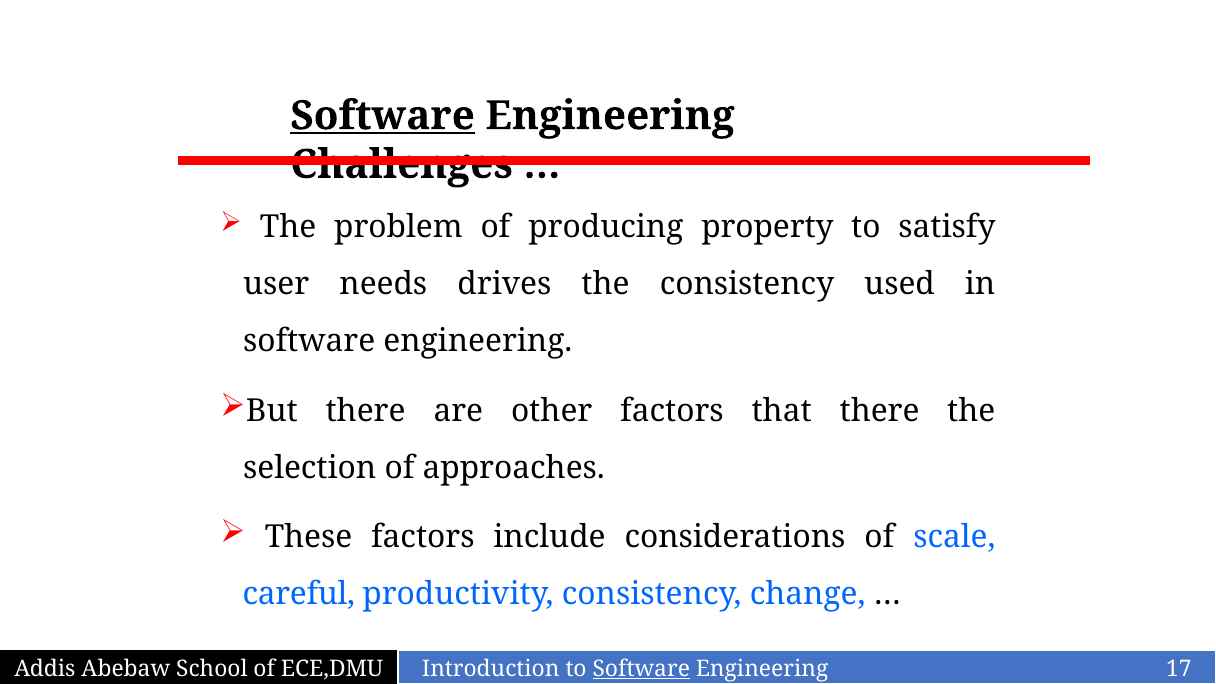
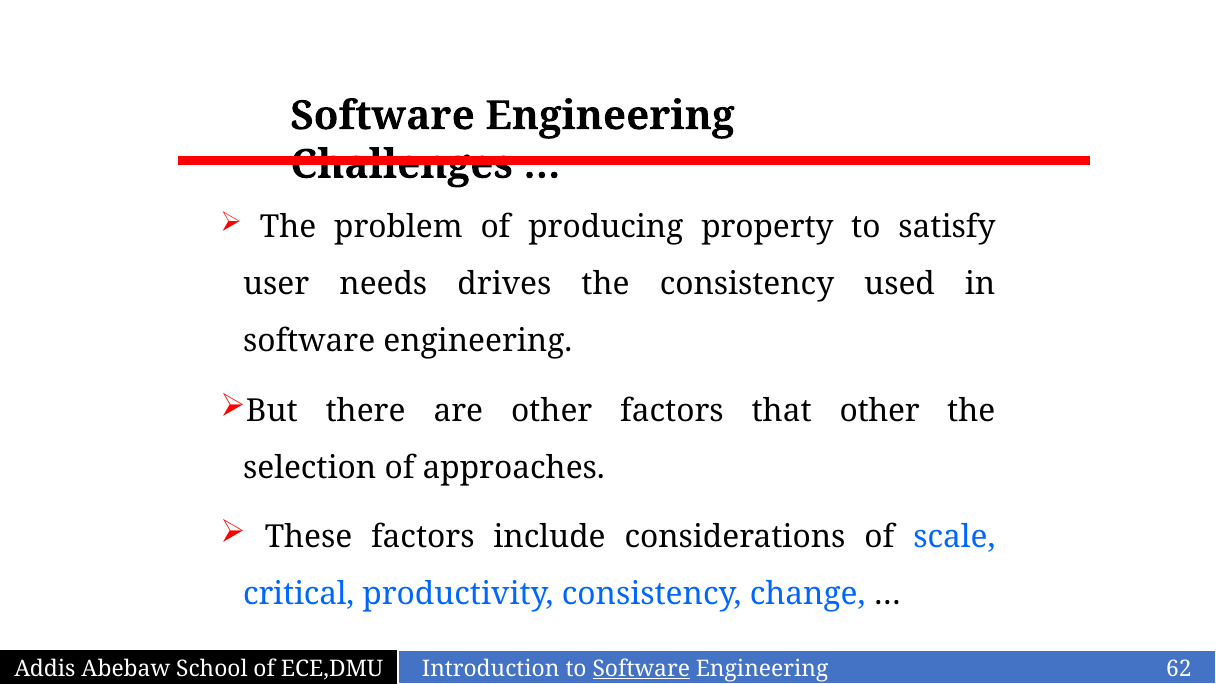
Software at (383, 116) underline: present -> none
that there: there -> other
careful: careful -> critical
17: 17 -> 62
